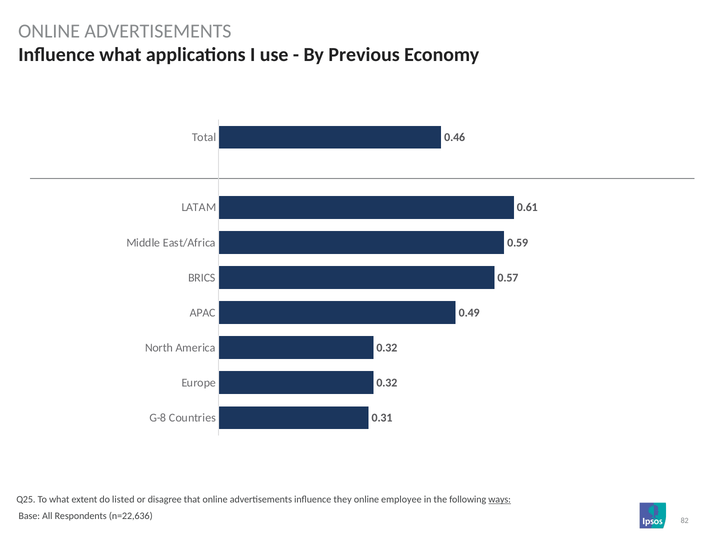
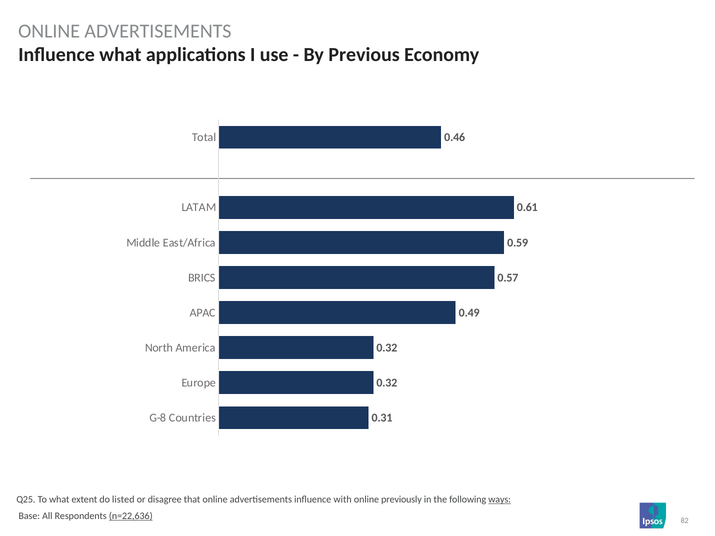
they: they -> with
employee: employee -> previously
n=22,636 underline: none -> present
